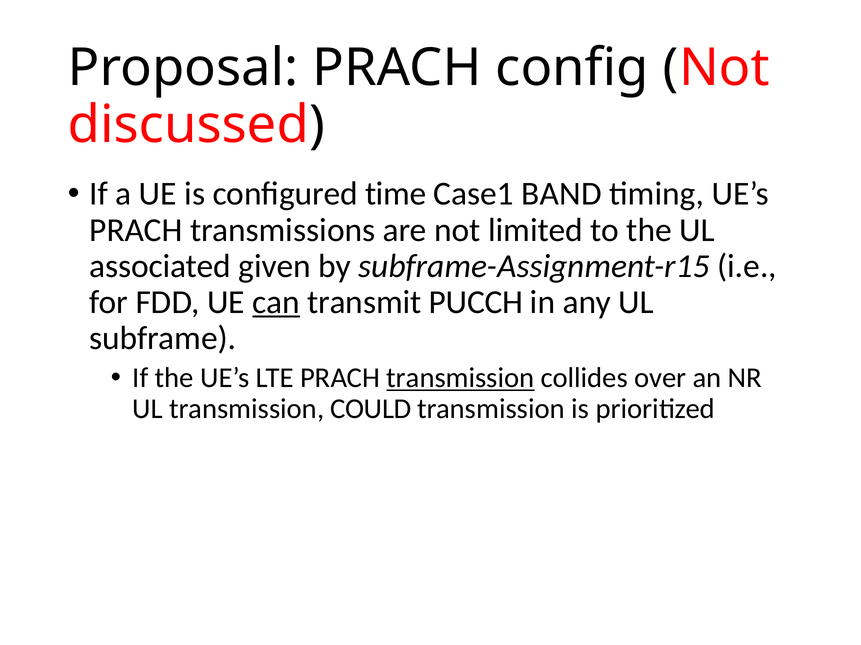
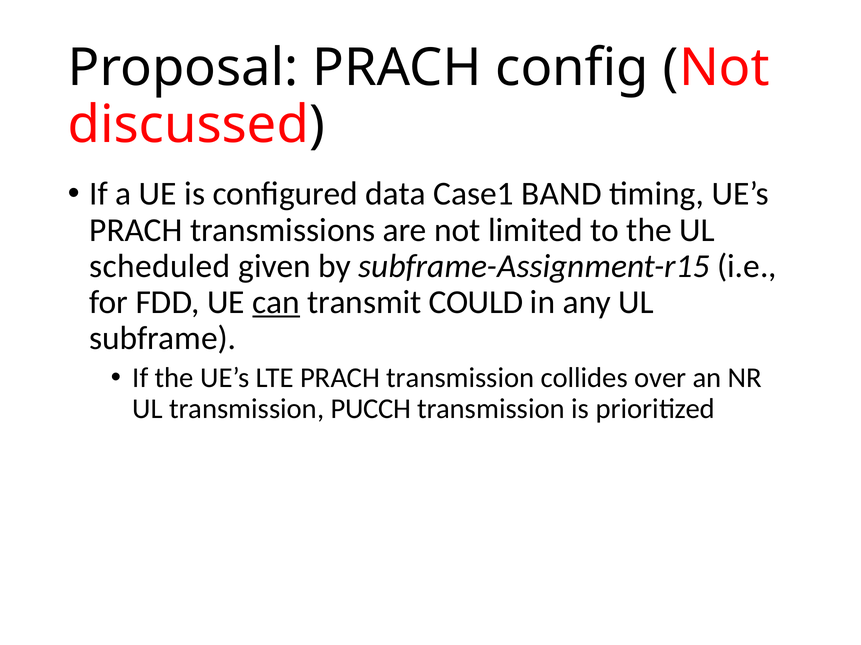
time: time -> data
associated: associated -> scheduled
PUCCH: PUCCH -> COULD
transmission at (460, 378) underline: present -> none
COULD: COULD -> PUCCH
